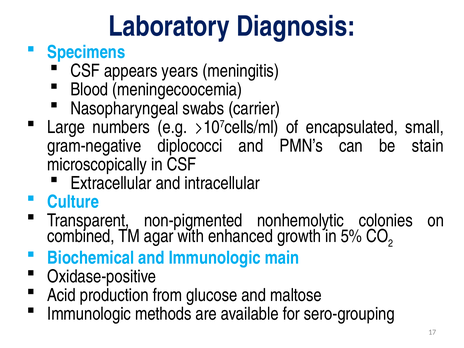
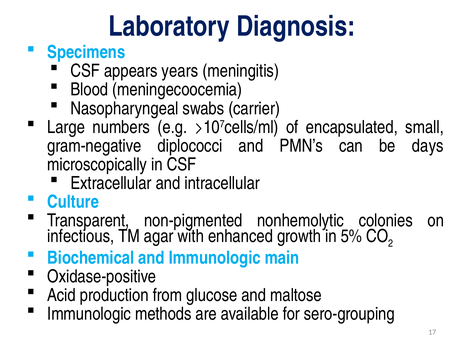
stain: stain -> days
combined: combined -> infectious
